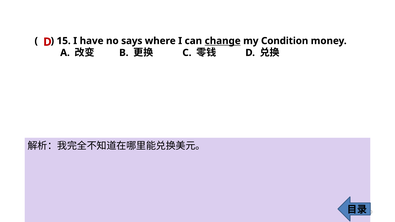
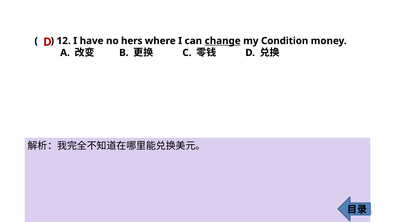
15: 15 -> 12
says: says -> hers
